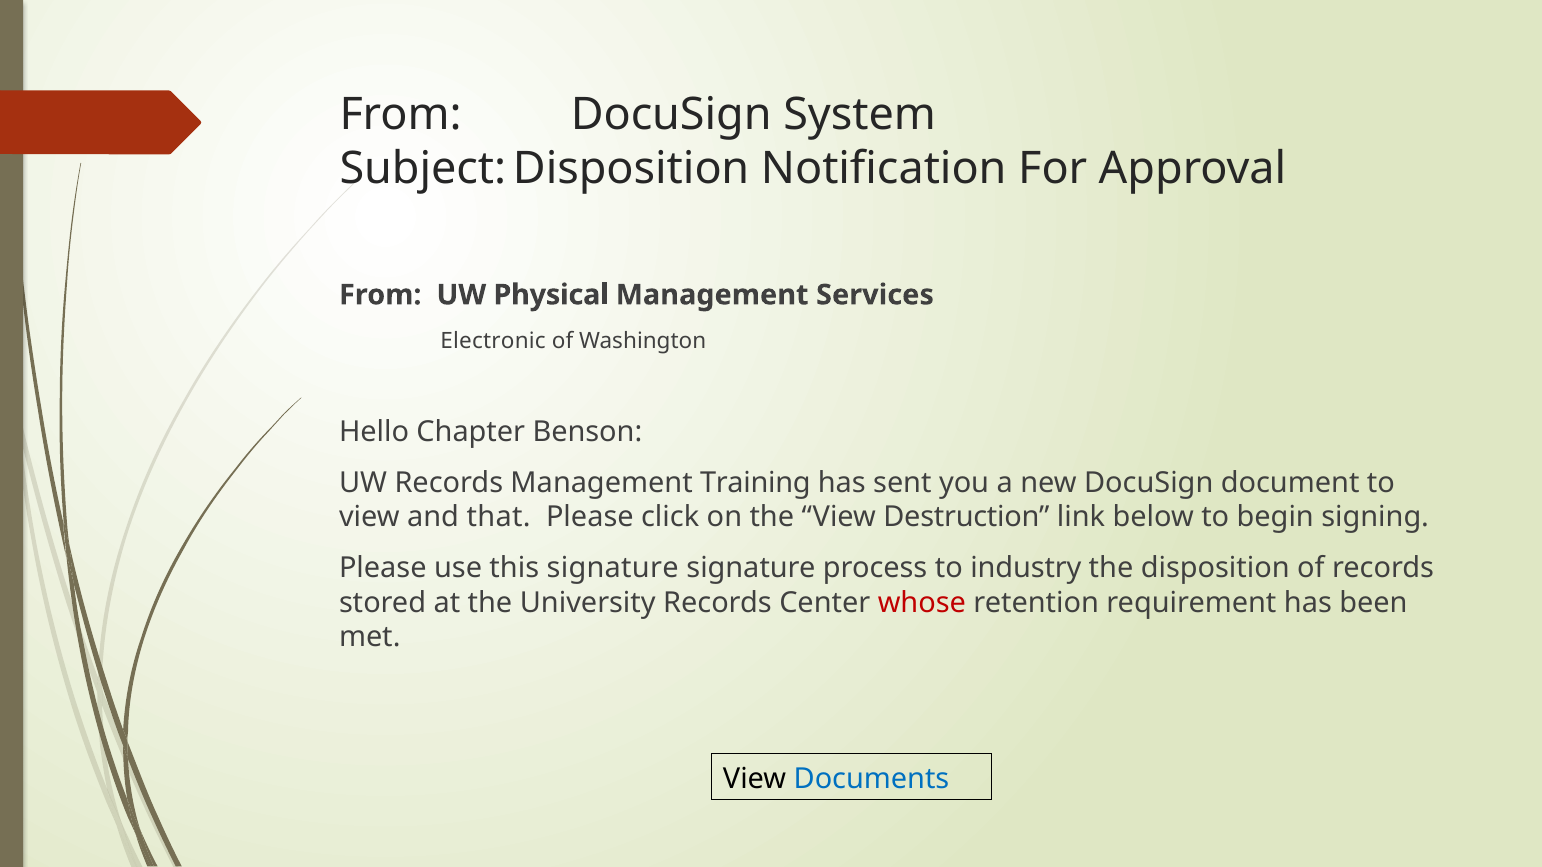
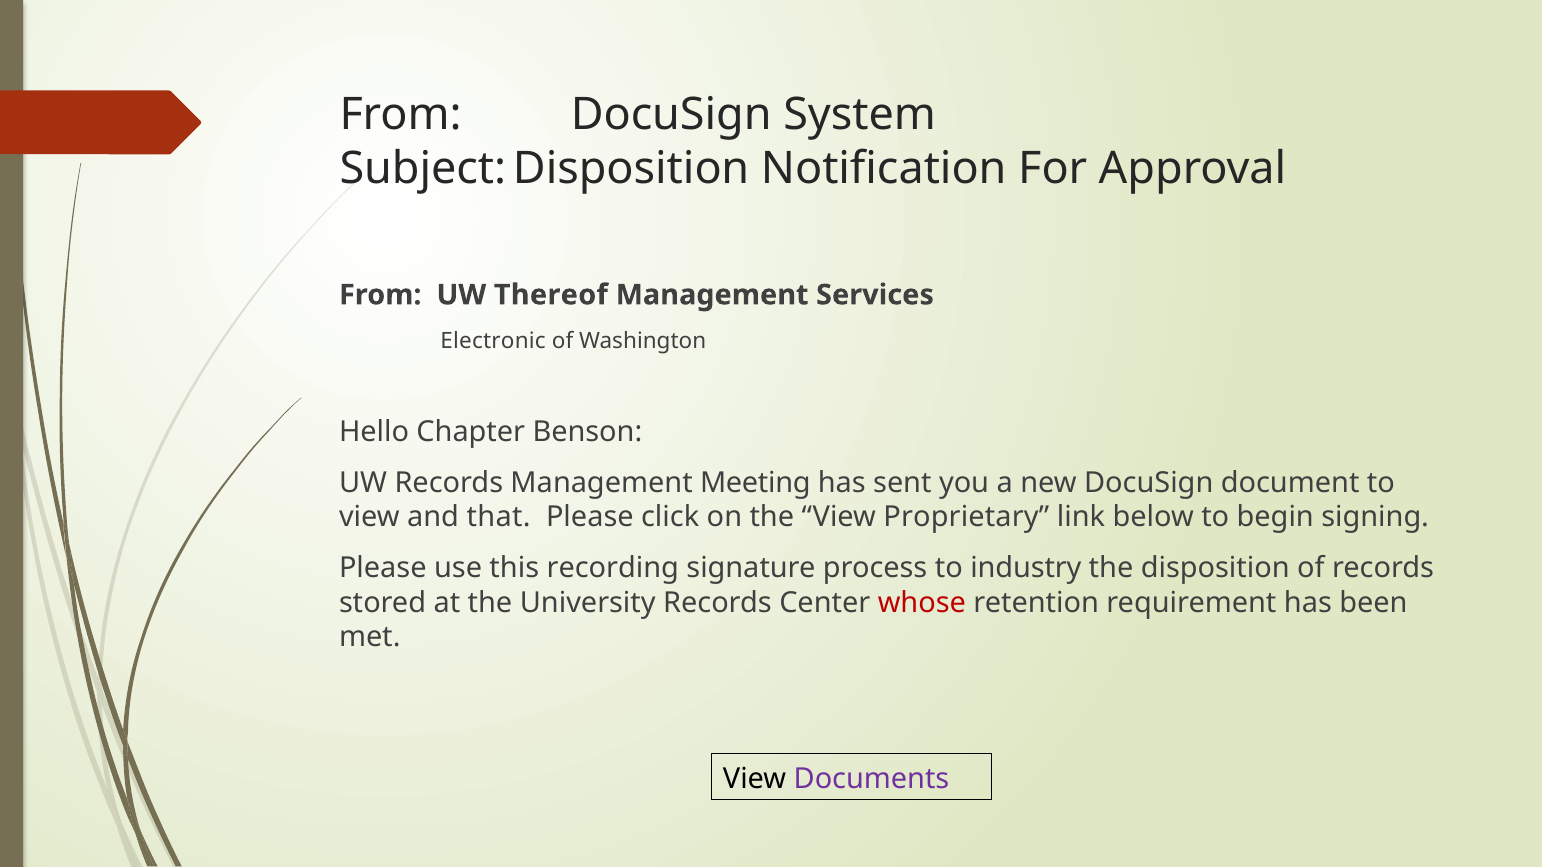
Physical: Physical -> Thereof
Training: Training -> Meeting
Destruction: Destruction -> Proprietary
this signature: signature -> recording
Documents colour: blue -> purple
